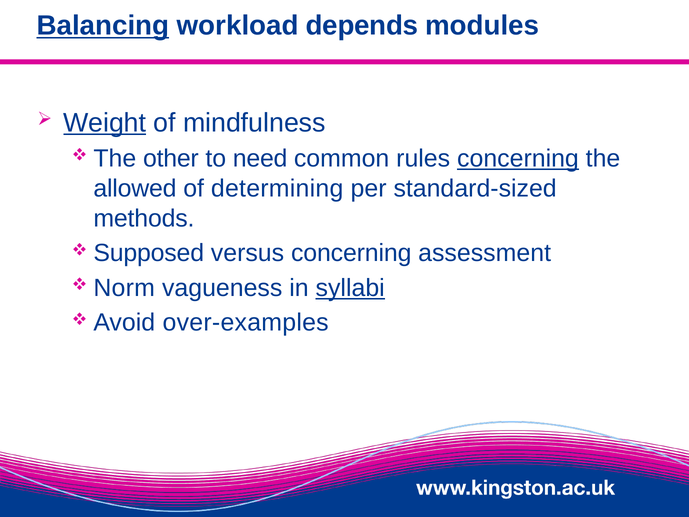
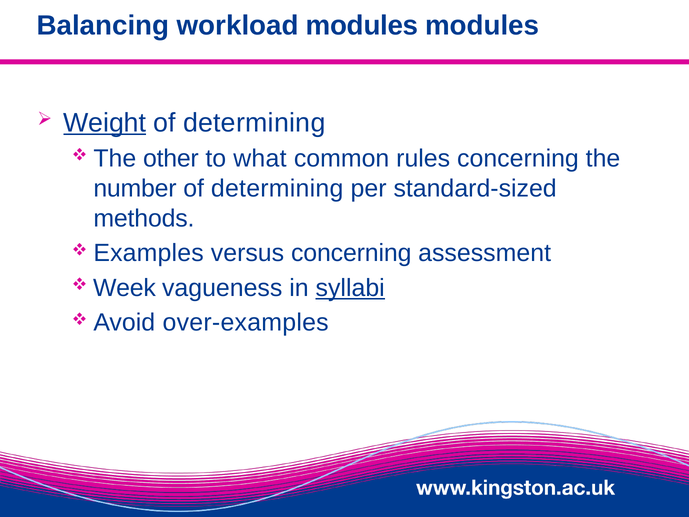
Balancing underline: present -> none
workload depends: depends -> modules
mindfulness at (254, 123): mindfulness -> determining
need: need -> what
concerning at (518, 159) underline: present -> none
allowed: allowed -> number
Supposed: Supposed -> Examples
Norm: Norm -> Week
